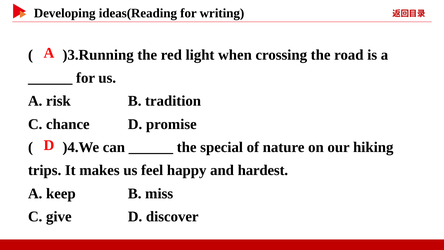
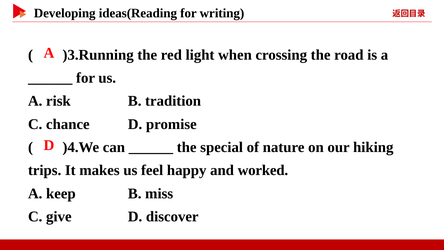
hardest: hardest -> worked
